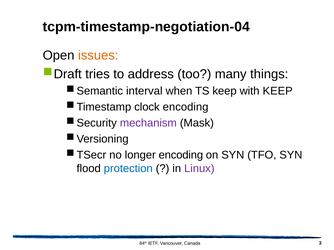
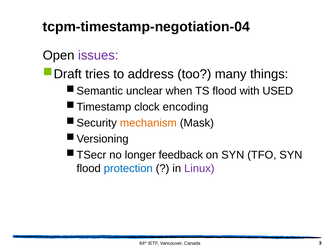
issues colour: orange -> purple
interval: interval -> unclear
TS keep: keep -> flood
with KEEP: KEEP -> USED
mechanism colour: purple -> orange
longer encoding: encoding -> feedback
